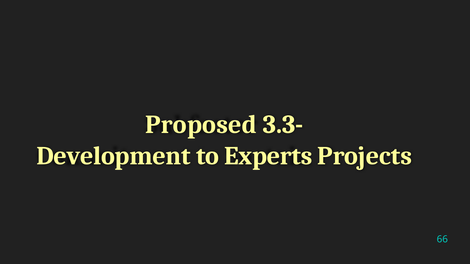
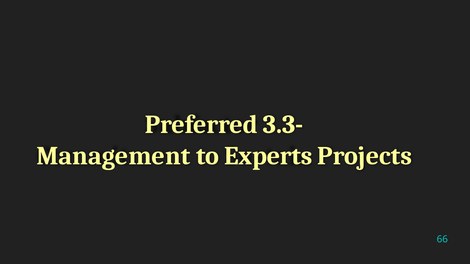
Proposed: Proposed -> Preferred
Development: Development -> Management
